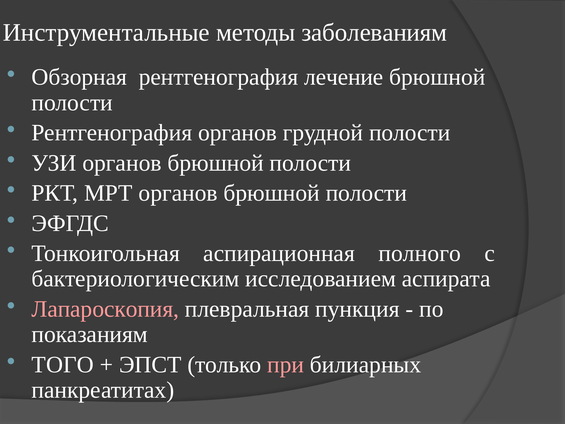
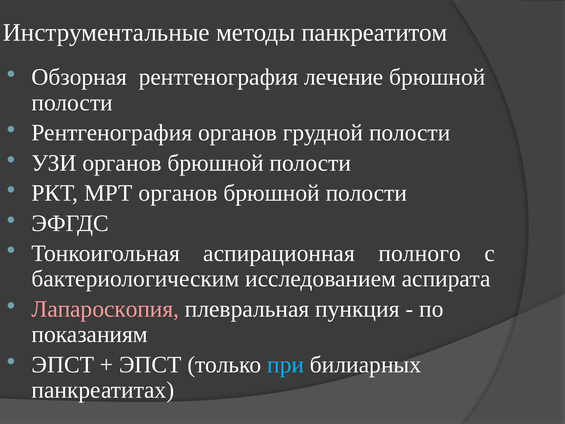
заболеваниям: заболеваниям -> панкреатитом
ТОГО at (63, 364): ТОГО -> ЭПСТ
при colour: pink -> light blue
